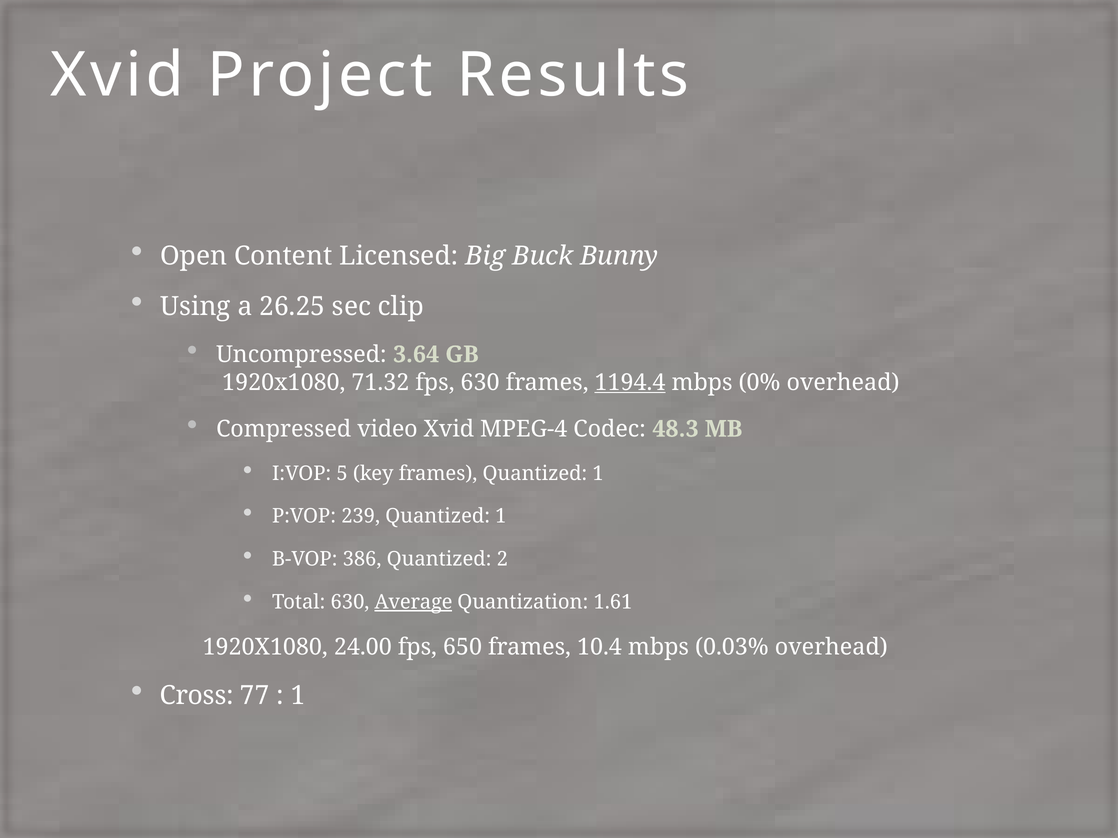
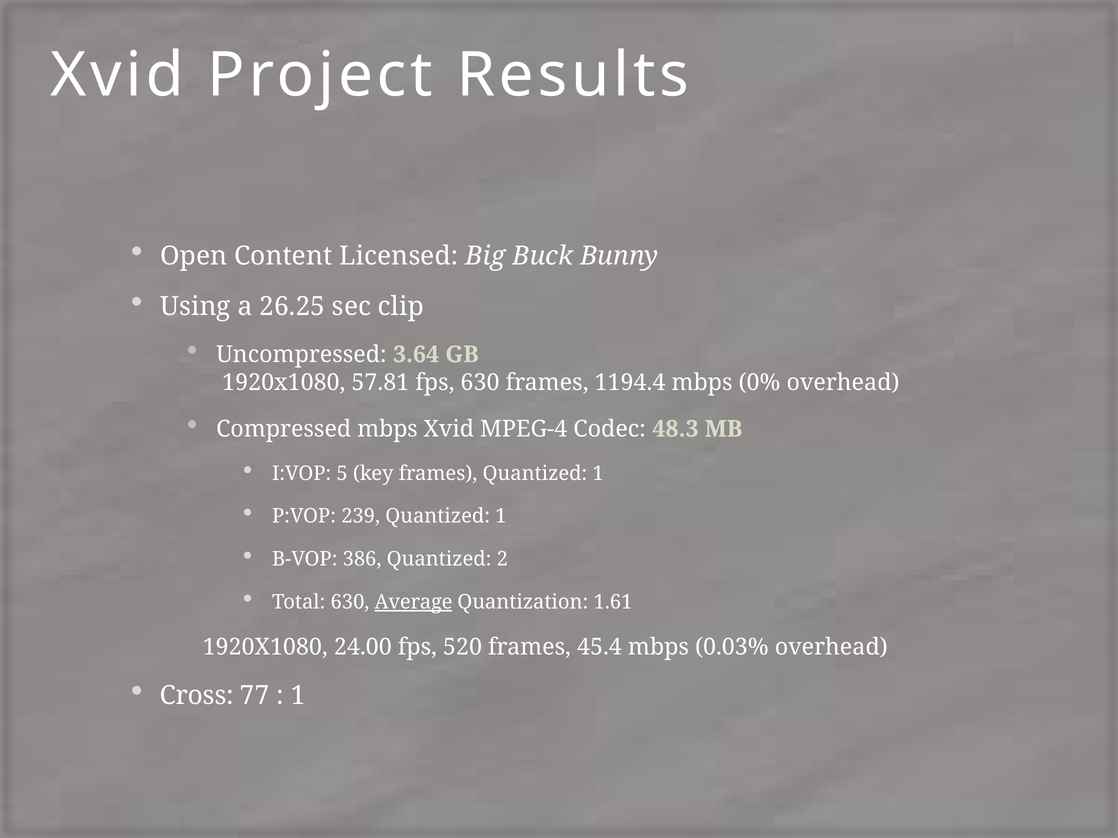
71.32: 71.32 -> 57.81
1194.4 underline: present -> none
Compressed video: video -> mbps
650: 650 -> 520
10.4: 10.4 -> 45.4
